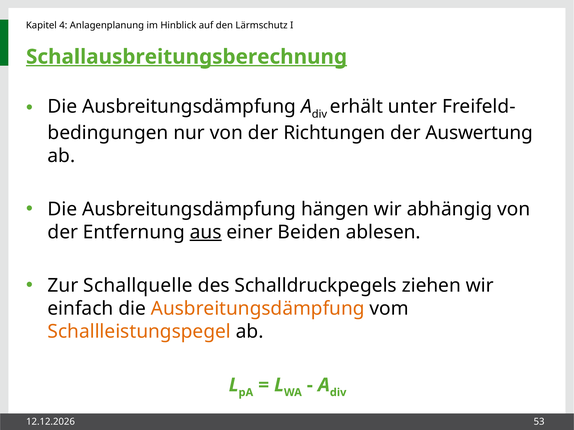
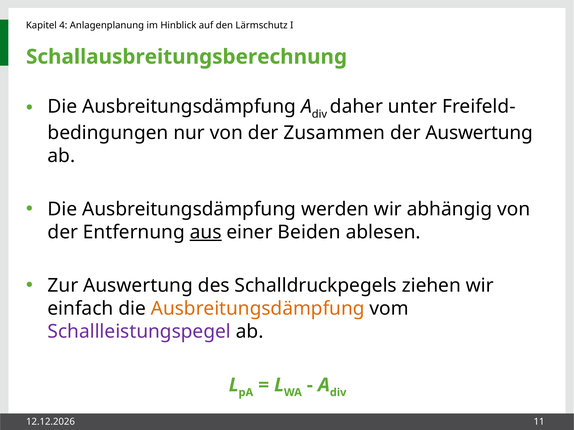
Schallausbreitungsberechnung underline: present -> none
erhält: erhält -> daher
Richtungen: Richtungen -> Zusammen
hängen: hängen -> werden
Zur Schallquelle: Schallquelle -> Auswertung
Schallleistungspegel colour: orange -> purple
53: 53 -> 11
